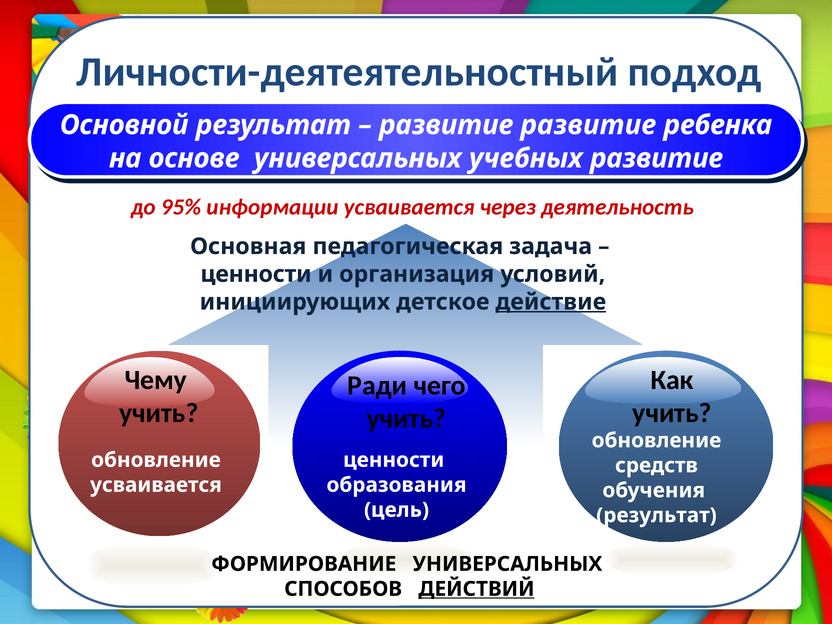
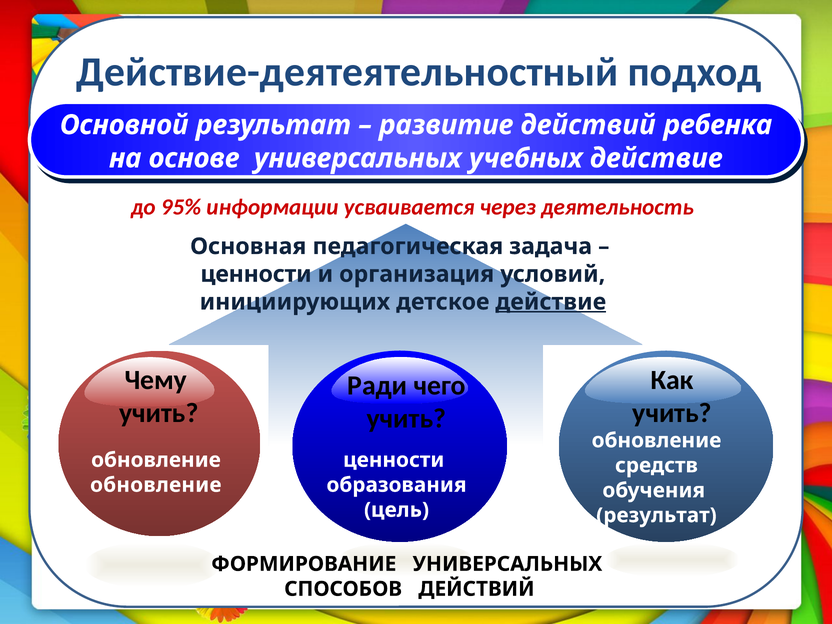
Личности-деятеятельностный: Личности-деятеятельностный -> Действие-деятеятельностный
развитие развитие: развитие -> действий
учебных развитие: развитие -> действие
усваивается at (156, 485): усваивается -> обновление
ДЕЙСТВИЙ at (476, 589) underline: present -> none
